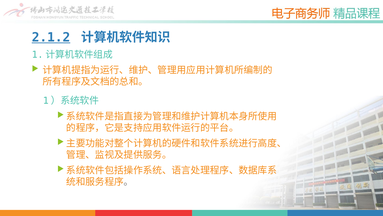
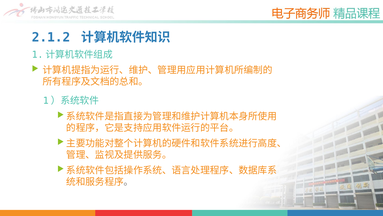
2.1.2 underline: present -> none
